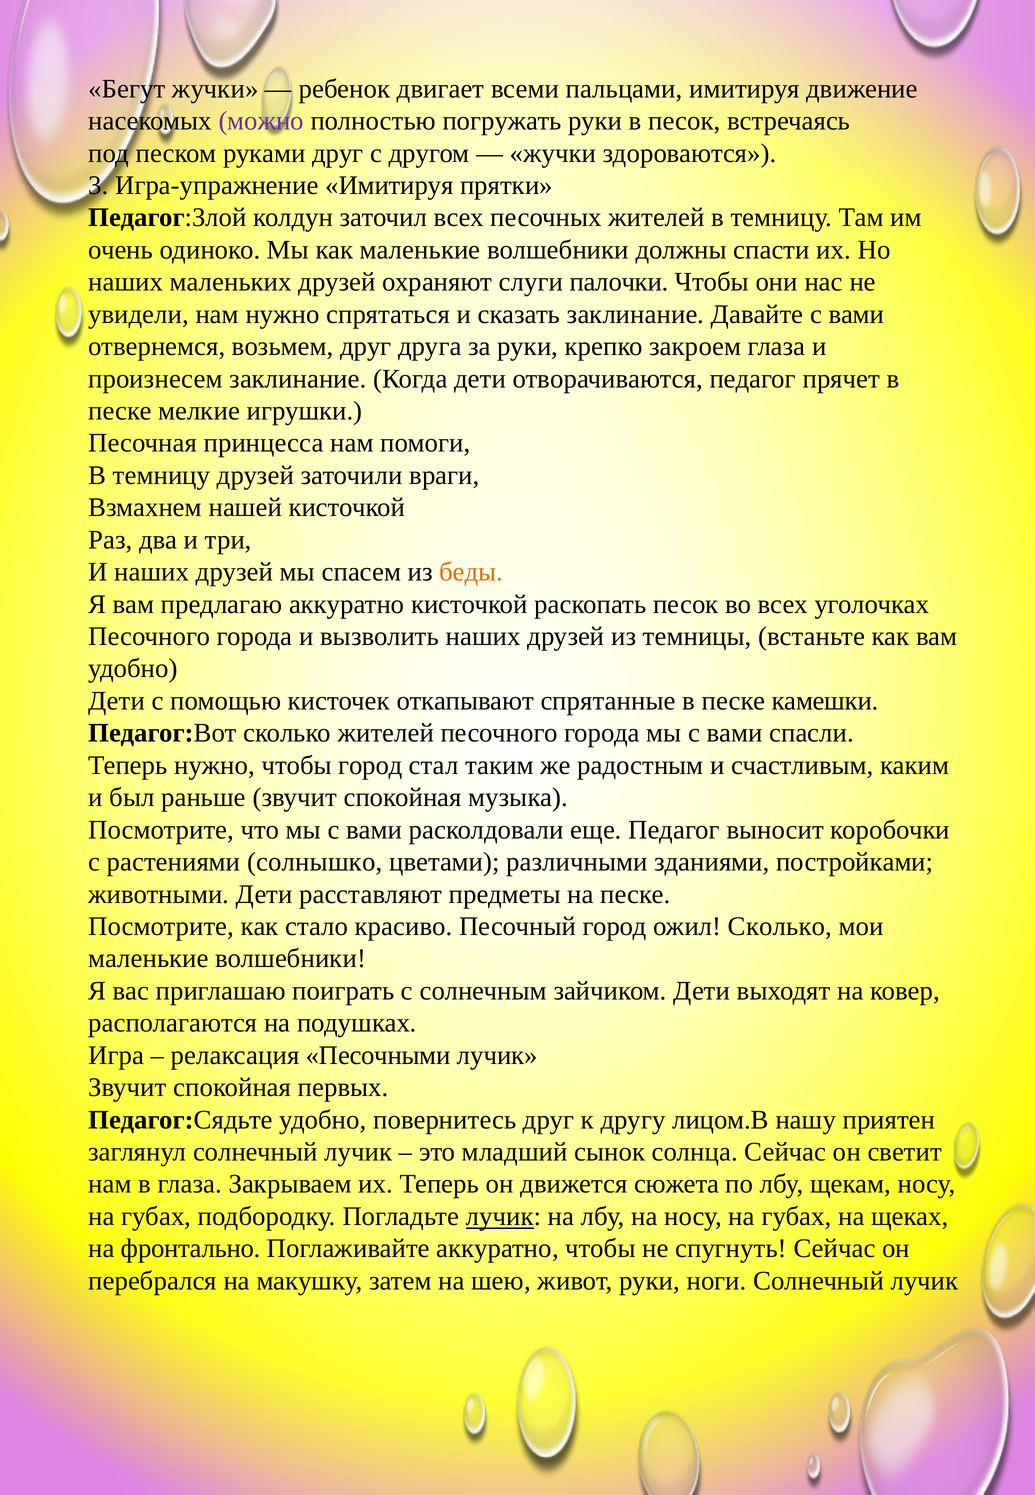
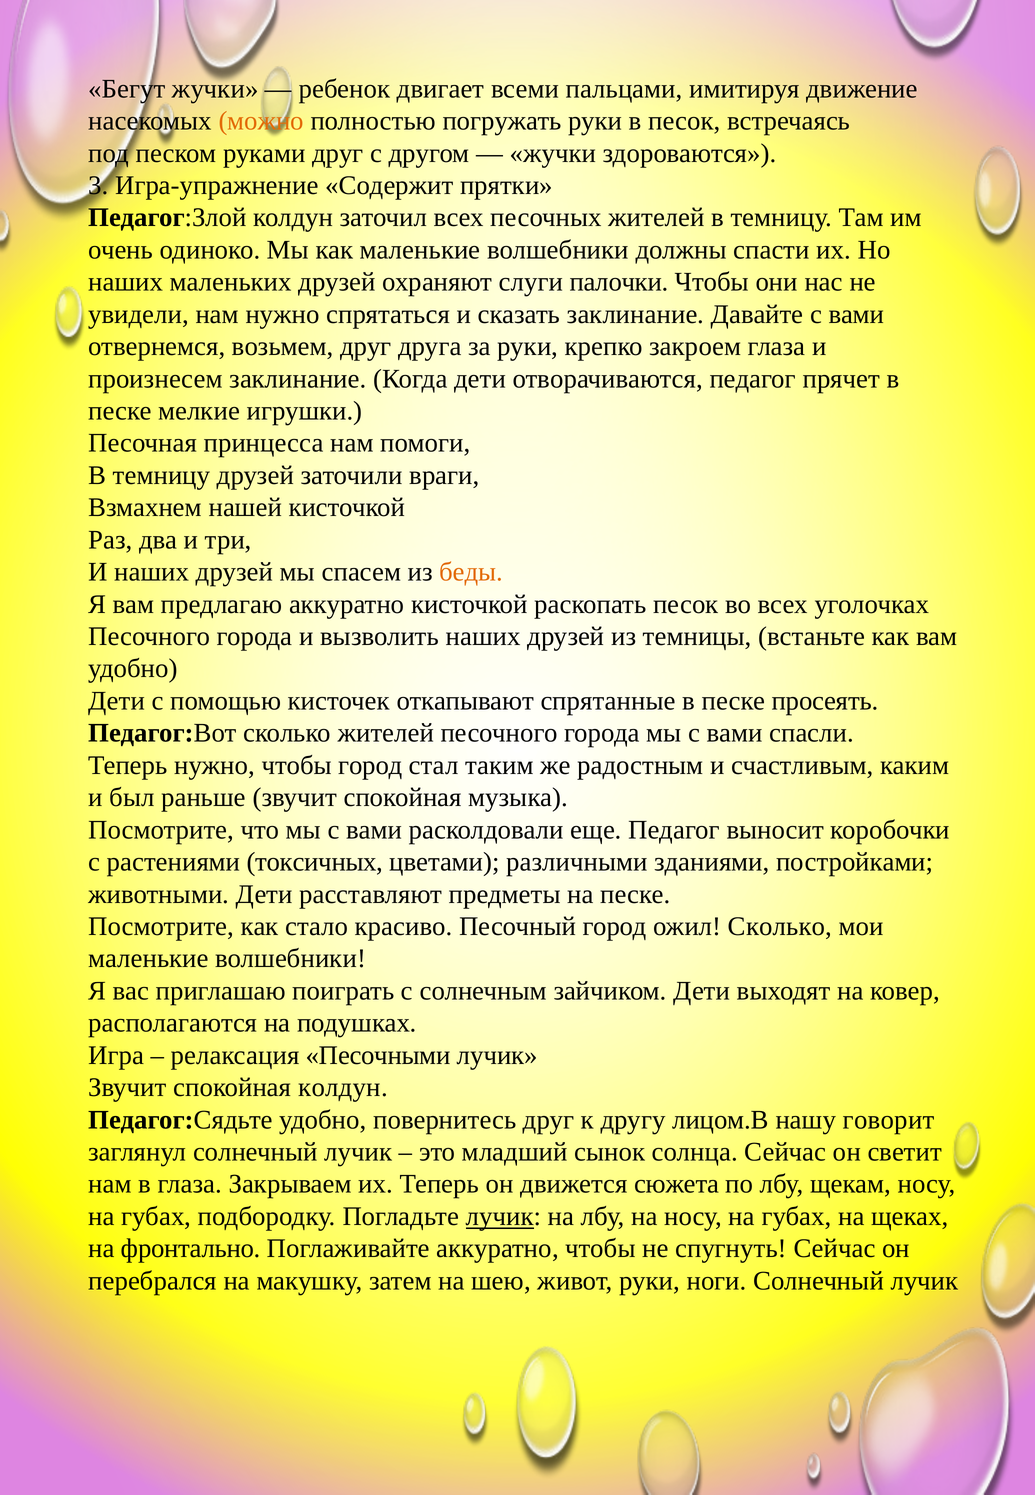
можно colour: purple -> orange
Игра-упражнение Имитируя: Имитируя -> Содержит
камешки: камешки -> просеять
солнышко: солнышко -> токсичных
спокойная первых: первых -> колдун
приятен: приятен -> говорит
